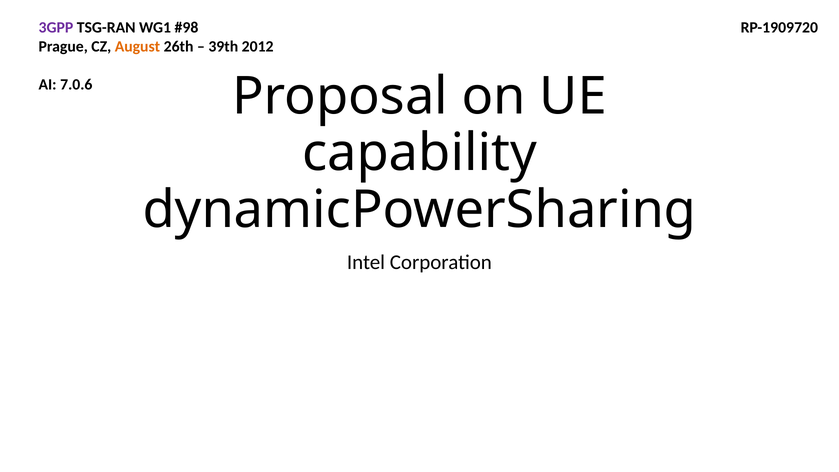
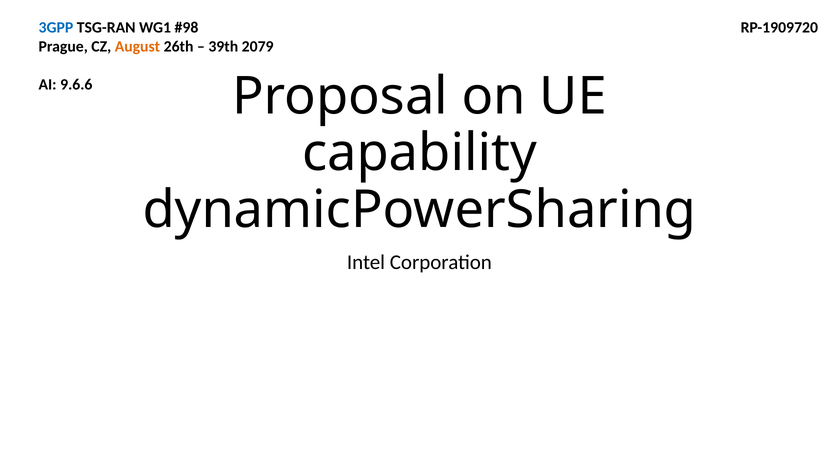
3GPP colour: purple -> blue
2012: 2012 -> 2079
7.0.6: 7.0.6 -> 9.6.6
